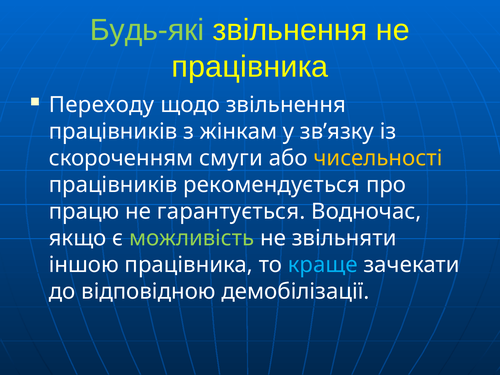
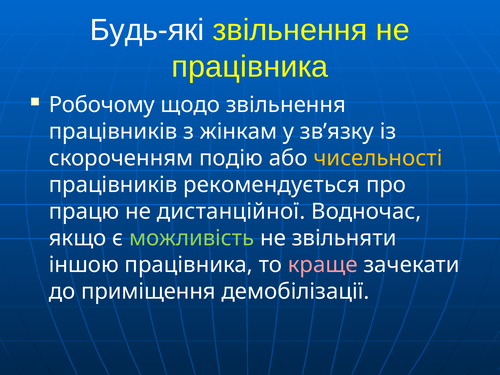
Будь-які colour: light green -> white
Переходу: Переходу -> Робочому
смуги: смуги -> подію
гарантується: гарантується -> дистанційної
краще colour: light blue -> pink
відповідною: відповідною -> приміщення
